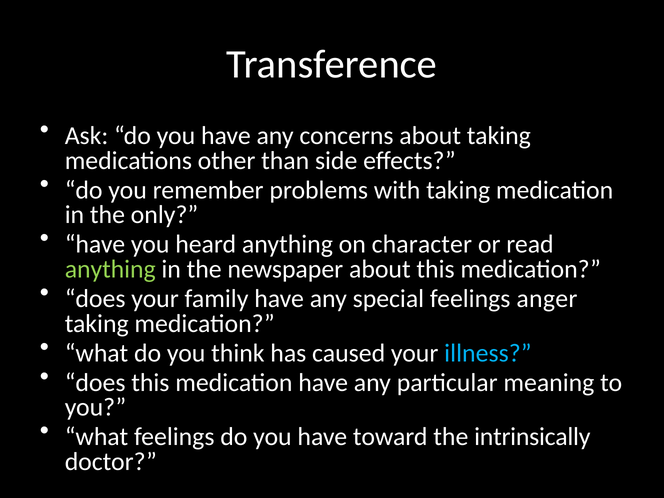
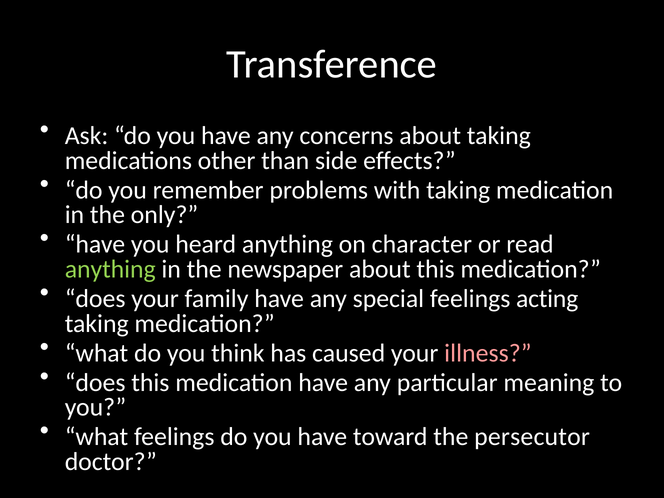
anger: anger -> acting
illness colour: light blue -> pink
intrinsically: intrinsically -> persecutor
